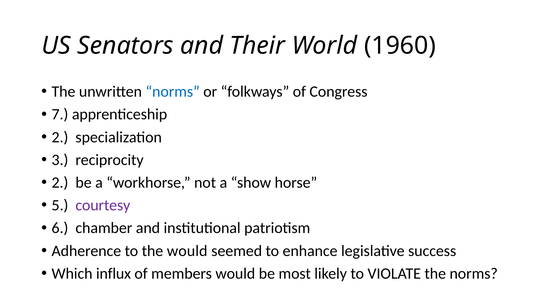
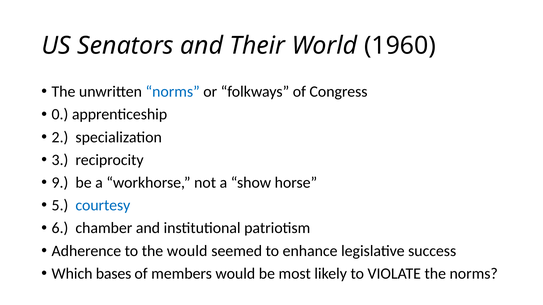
7: 7 -> 0
2 at (60, 183): 2 -> 9
courtesy colour: purple -> blue
influx: influx -> bases
